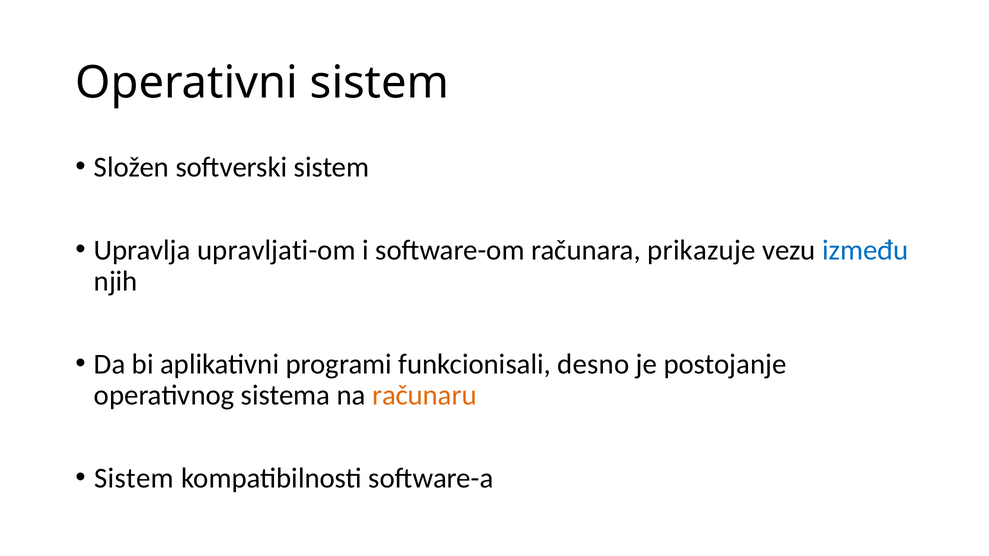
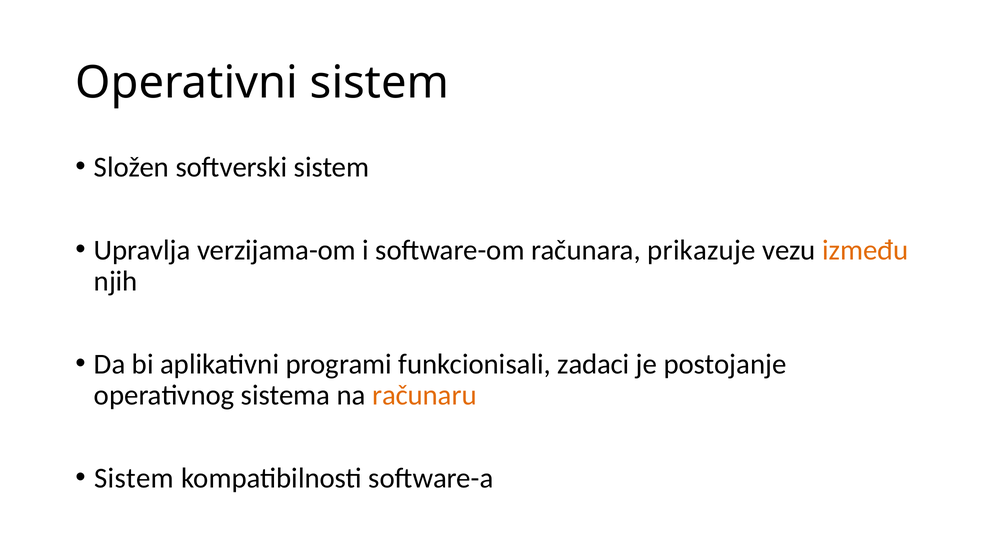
upravljati-om: upravljati-om -> verzijama-om
između colour: blue -> orange
desno: desno -> zadaci
